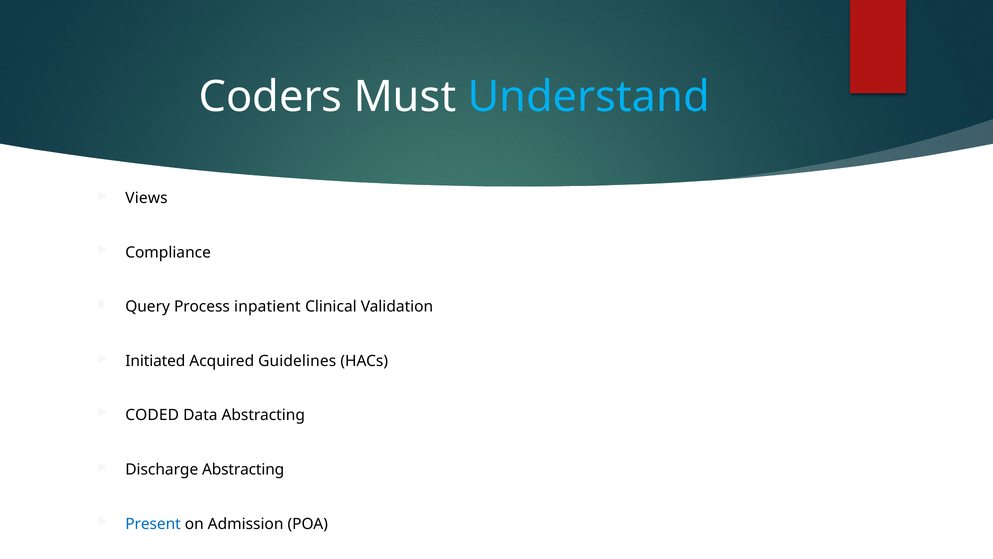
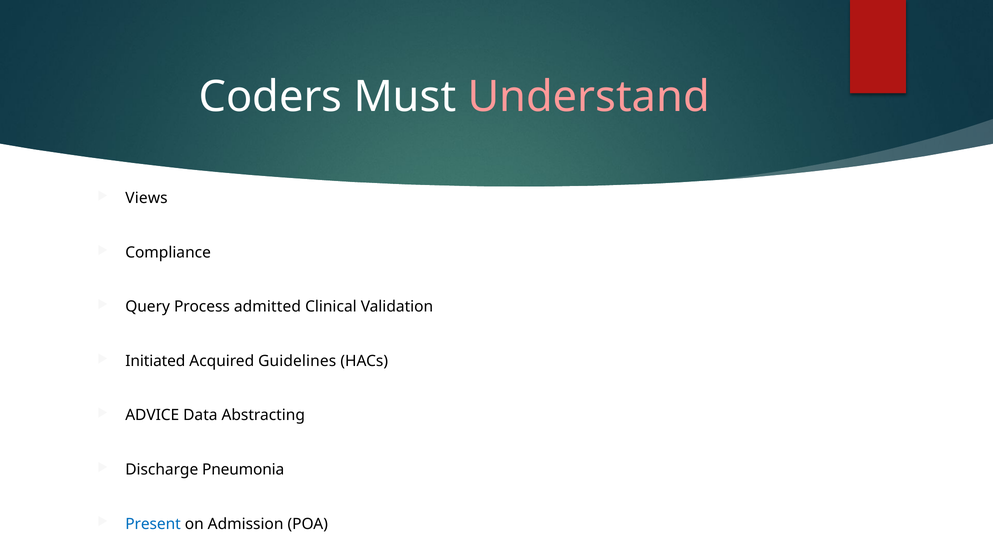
Understand colour: light blue -> pink
inpatient: inpatient -> admitted
CODED: CODED -> ADVICE
Discharge Abstracting: Abstracting -> Pneumonia
